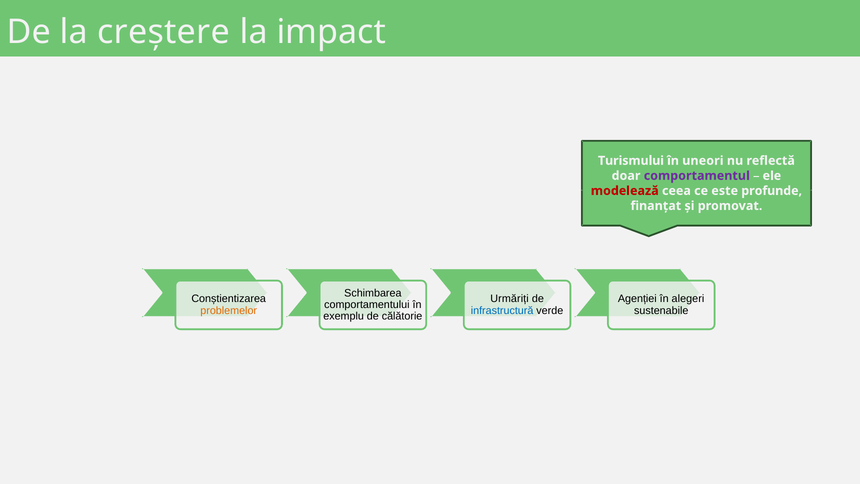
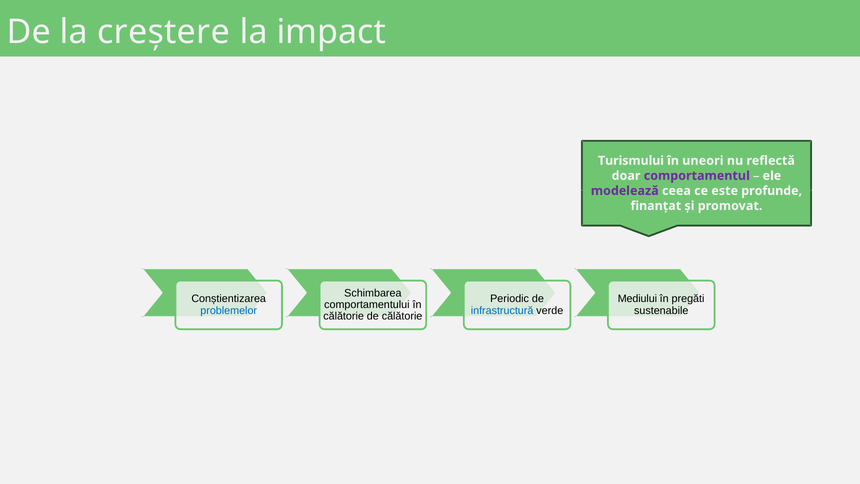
modelează colour: red -> purple
Urmăriți: Urmăriți -> Periodic
Agenției: Agenției -> Mediului
alegeri: alegeri -> pregăti
problemelor colour: orange -> blue
exemplu at (344, 316): exemplu -> călătorie
